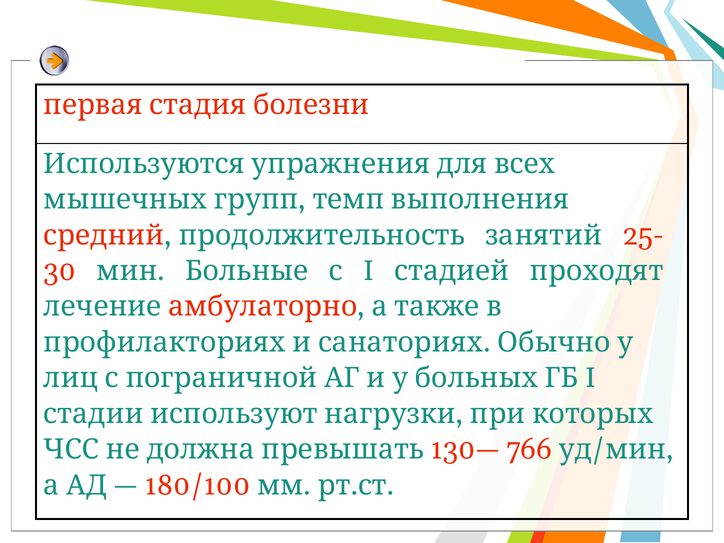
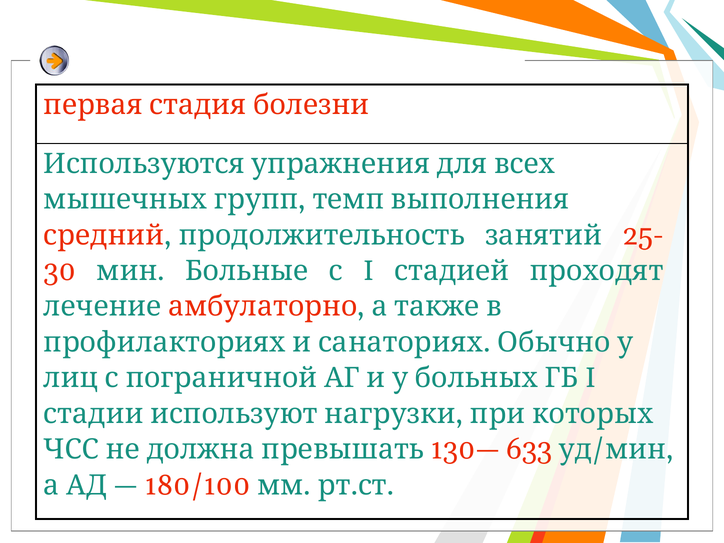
766: 766 -> 633
